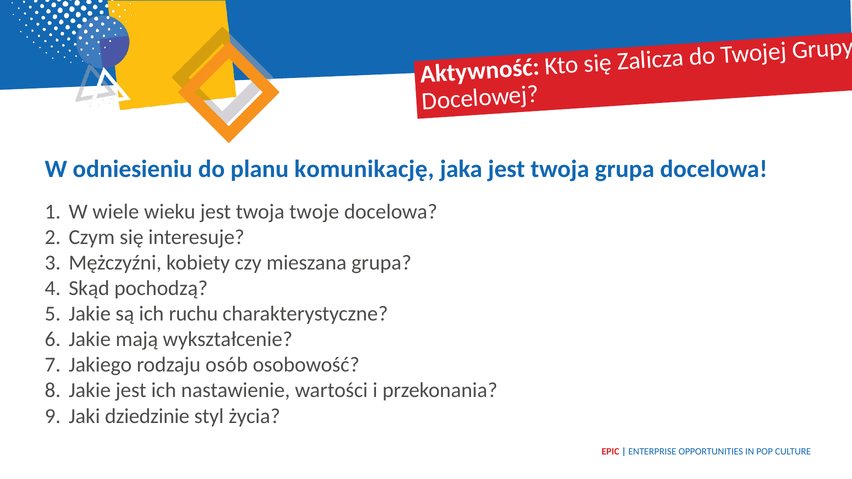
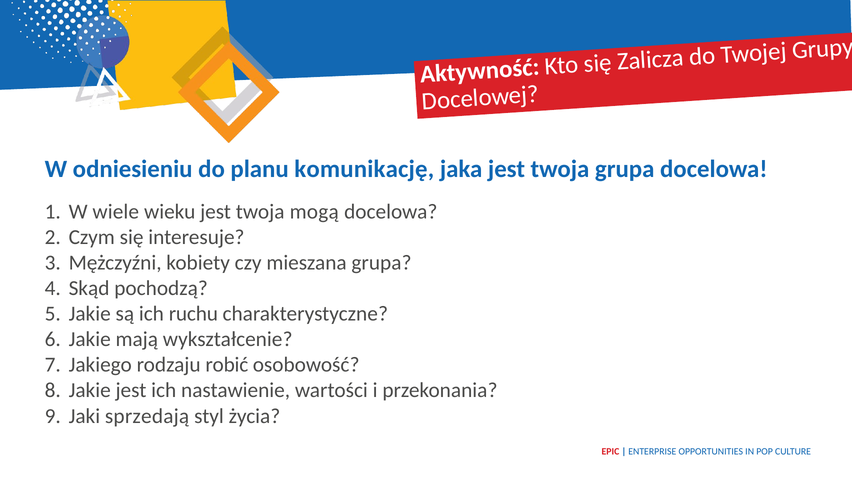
twoje: twoje -> mogą
osób: osób -> robić
dziedzinie: dziedzinie -> sprzedają
